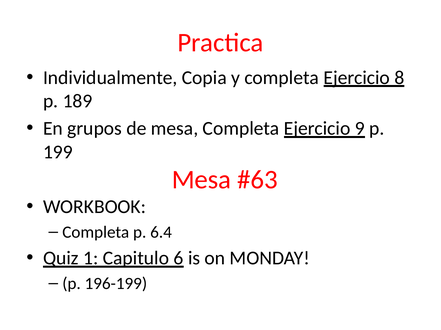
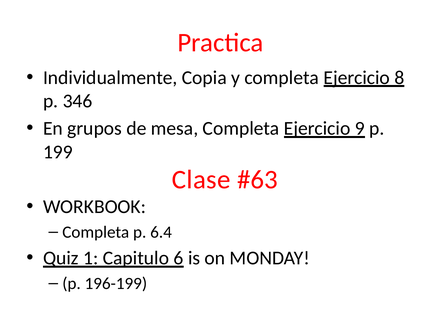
189: 189 -> 346
Mesa at (201, 180): Mesa -> Clase
